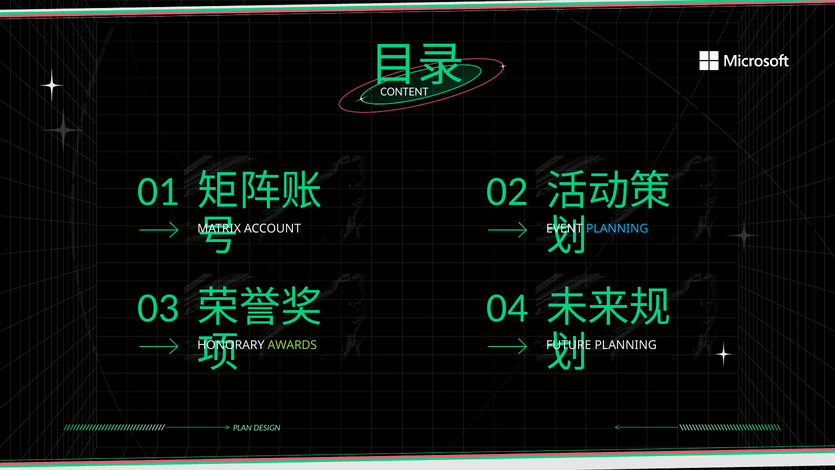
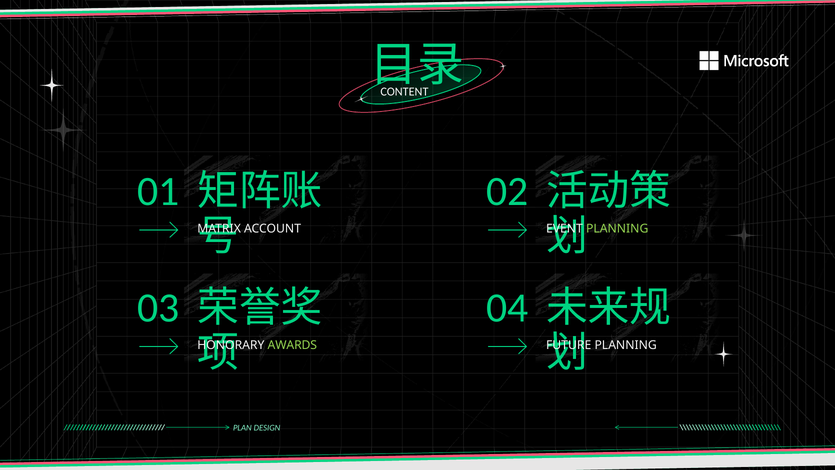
PLANNING at (617, 229) colour: light blue -> light green
